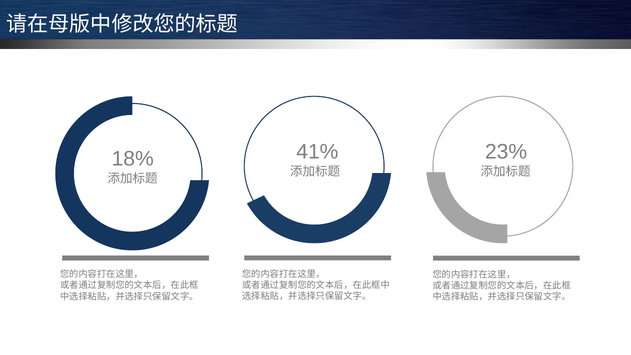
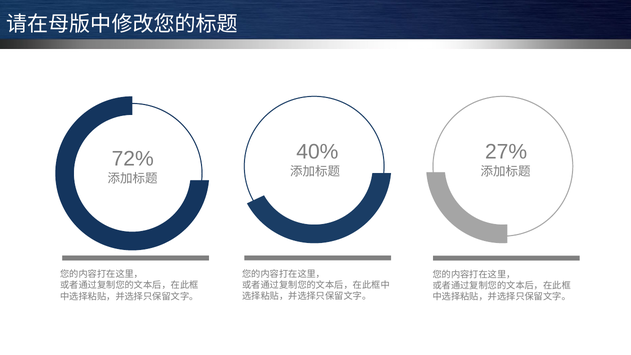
41%: 41% -> 40%
23%: 23% -> 27%
18%: 18% -> 72%
